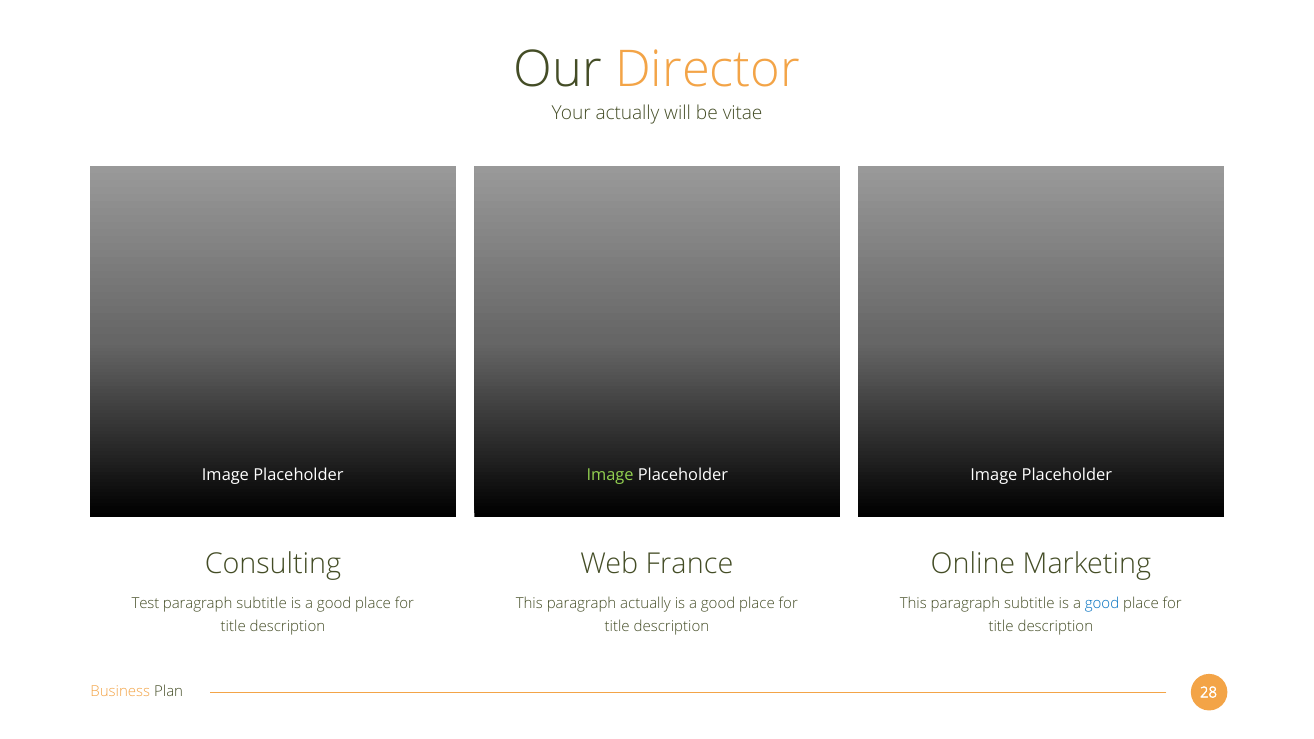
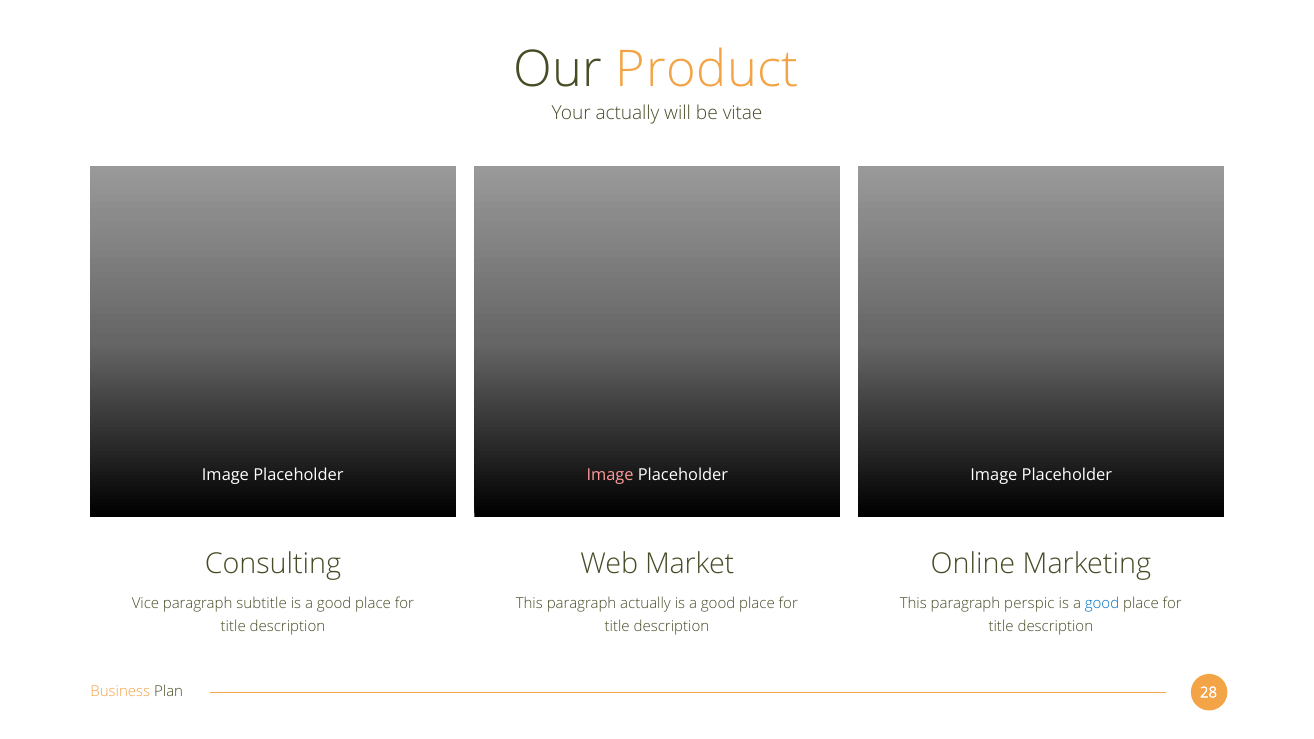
Director: Director -> Product
Image at (610, 475) colour: light green -> pink
France: France -> Market
Test: Test -> Vice
This paragraph subtitle: subtitle -> perspic
